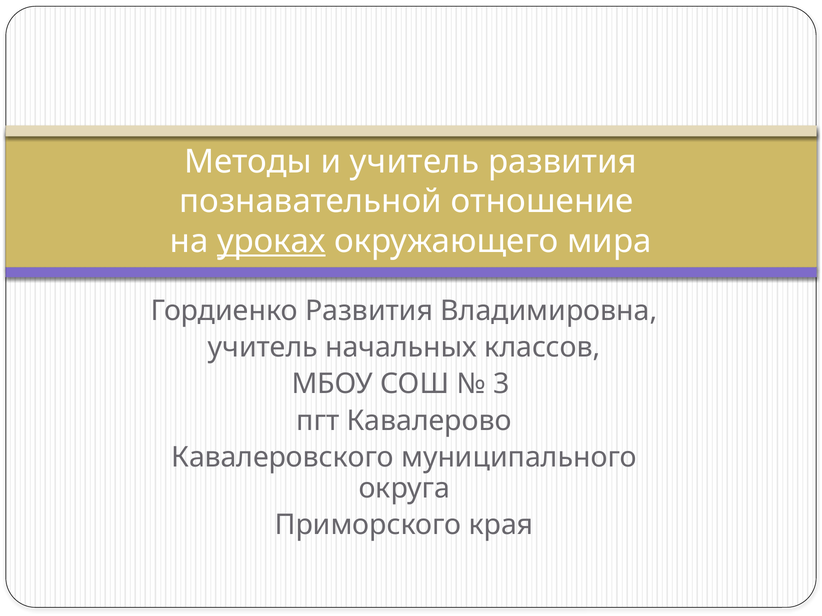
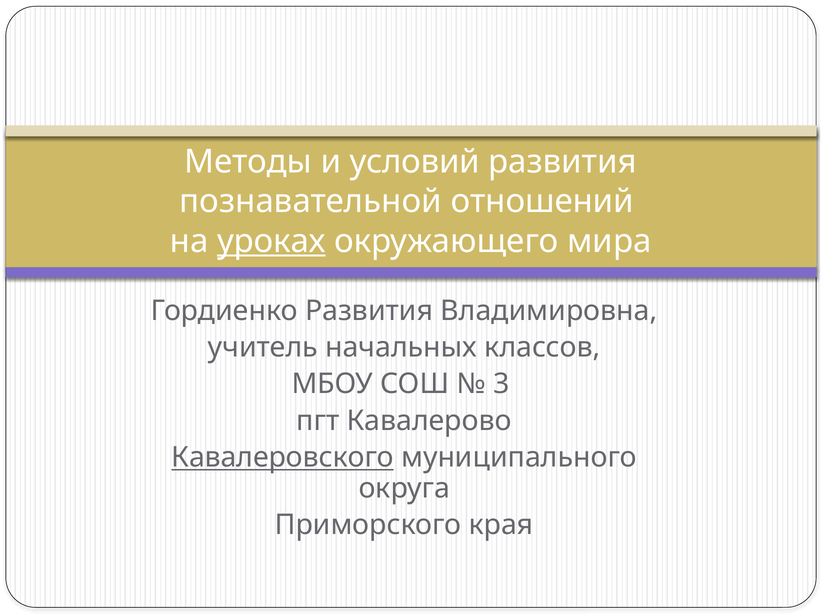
и учитель: учитель -> условий
отношение: отношение -> отношений
Кавалеровского underline: none -> present
